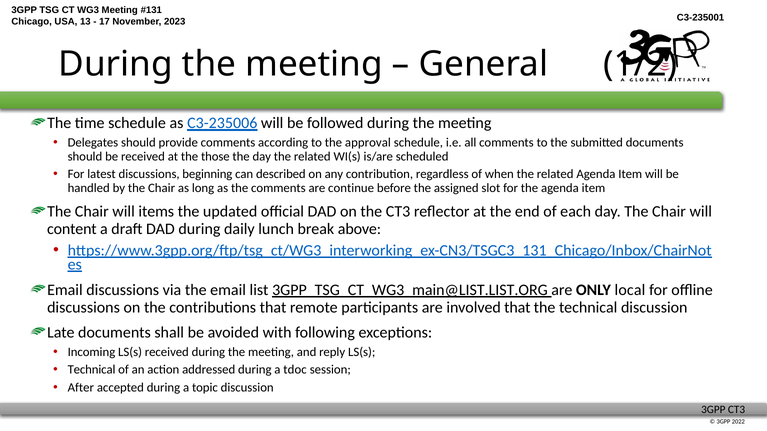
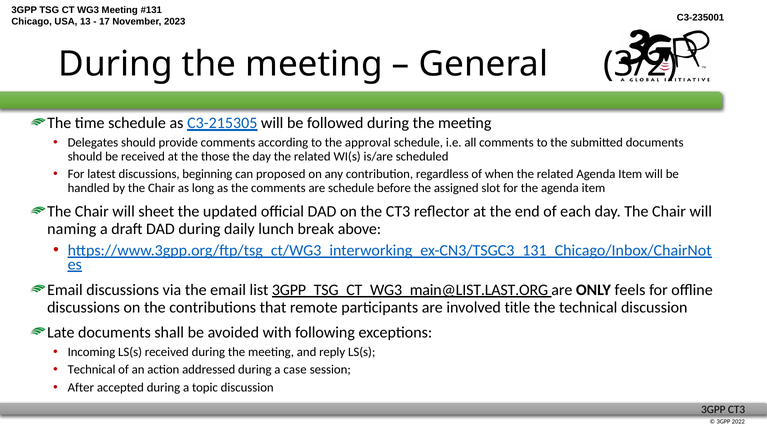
1/2: 1/2 -> 3/2
C3-235006: C3-235006 -> C3-215305
described: described -> proposed
are continue: continue -> schedule
items: items -> sheet
content: content -> naming
3GPP_TSG_CT_WG3_main@LIST.LIST.ORG: 3GPP_TSG_CT_WG3_main@LIST.LIST.ORG -> 3GPP_TSG_CT_WG3_main@LIST.LAST.ORG
local: local -> feels
involved that: that -> title
tdoc: tdoc -> case
